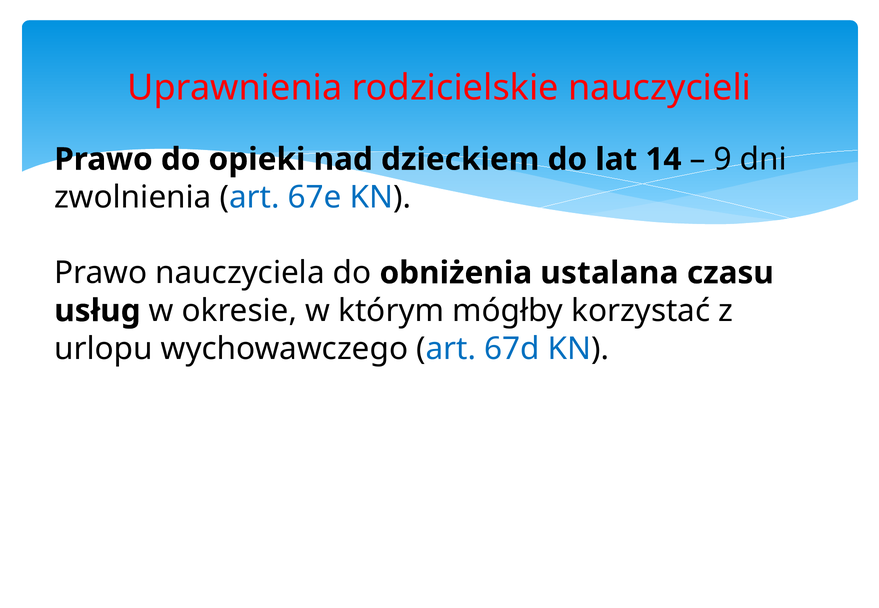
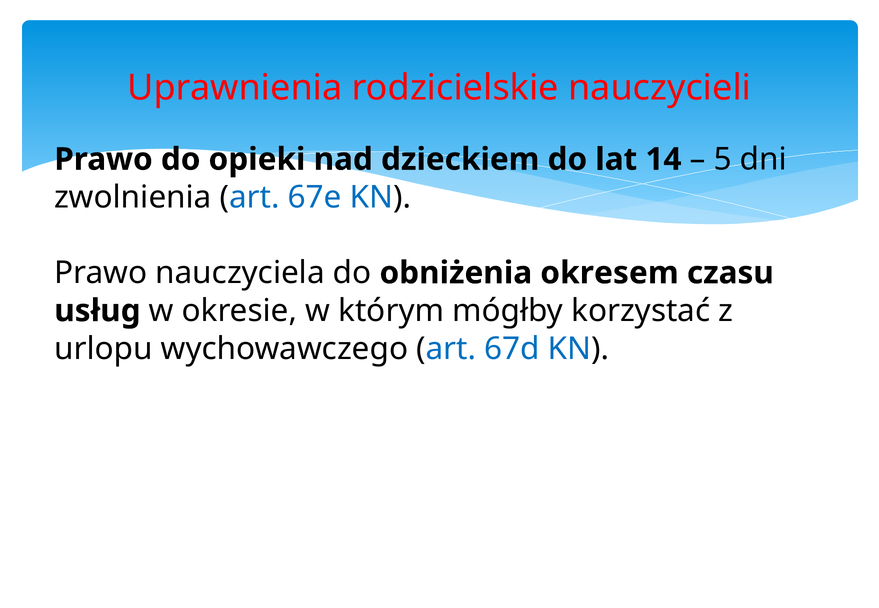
9: 9 -> 5
ustalana: ustalana -> okresem
